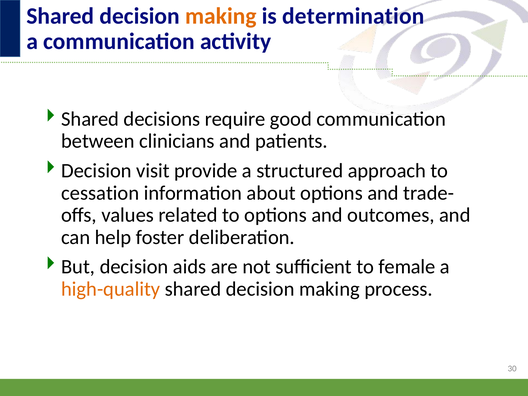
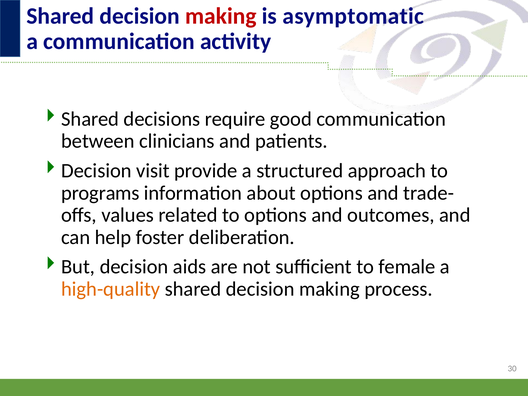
making at (221, 16) colour: orange -> red
determination: determination -> asymptomatic
cessation: cessation -> programs
